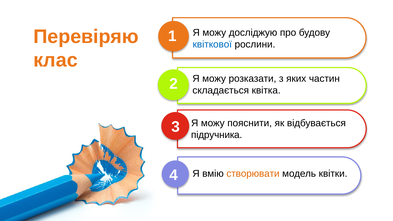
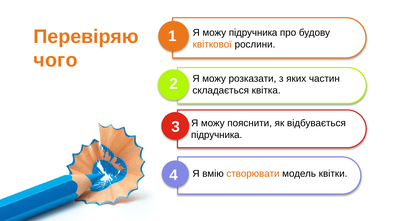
можу досліджую: досліджую -> підручника
квіткової colour: blue -> orange
клас: клас -> чого
